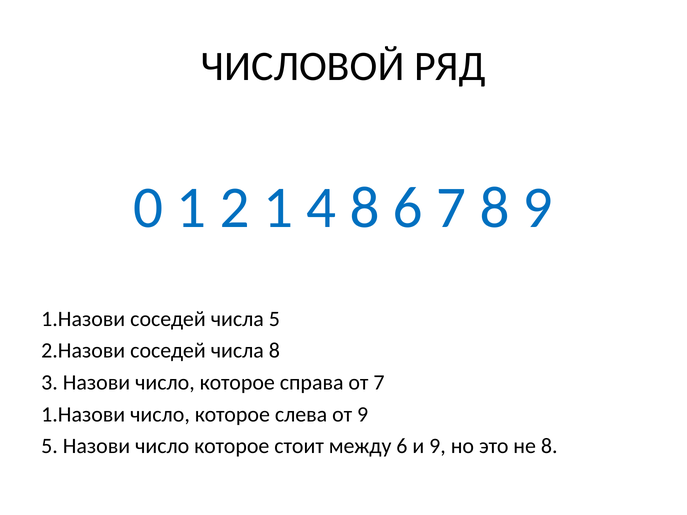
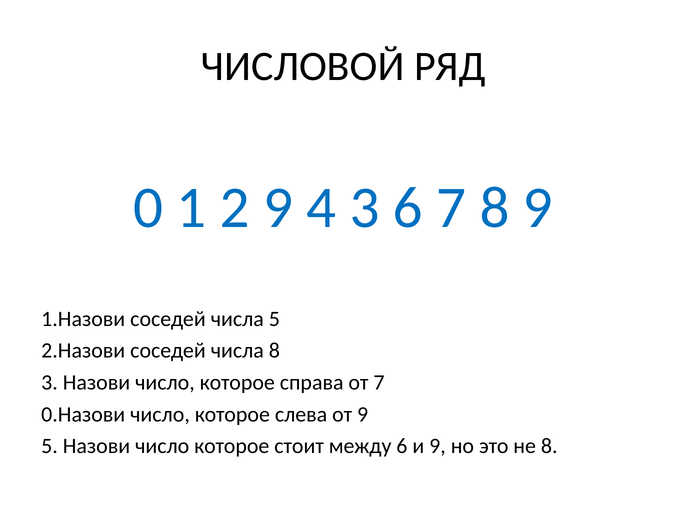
2 1: 1 -> 9
4 8: 8 -> 3
1.Назови at (83, 415): 1.Назови -> 0.Назови
